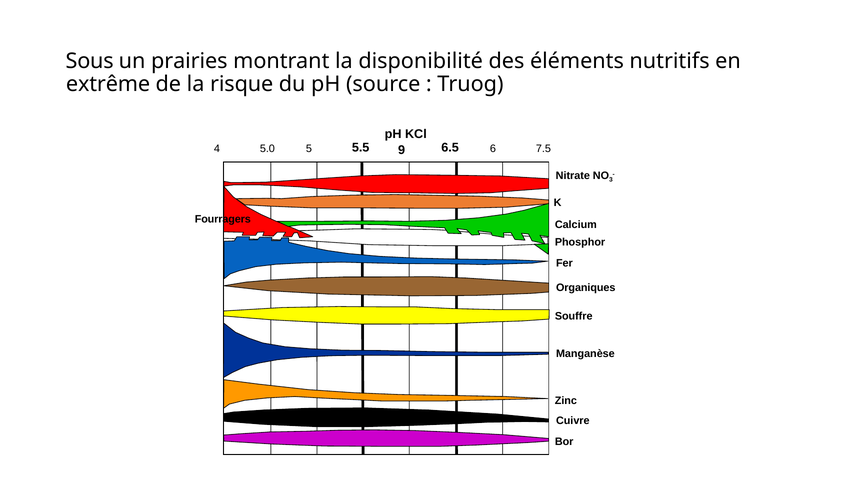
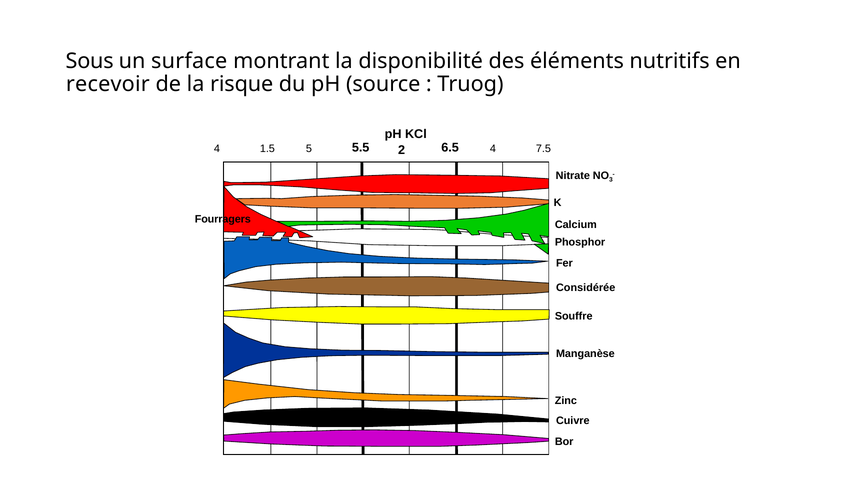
prairies: prairies -> surface
extrême: extrême -> recevoir
5.0: 5.0 -> 1.5
9: 9 -> 2
6.5 6: 6 -> 4
Organiques: Organiques -> Considérée
